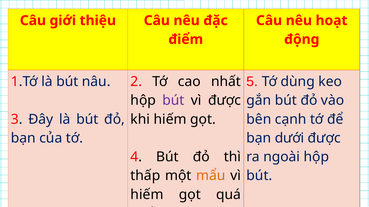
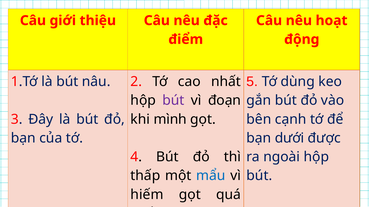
vì được: được -> đoạn
khi hiếm: hiếm -> mình
mẩu colour: orange -> blue
